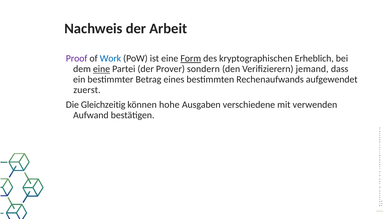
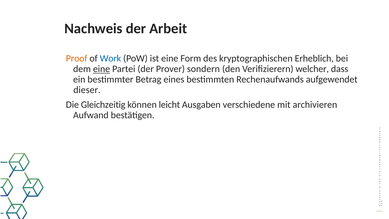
Proof colour: purple -> orange
Form underline: present -> none
jemand: jemand -> welcher
zuerst: zuerst -> dieser
hohe: hohe -> leicht
verwenden: verwenden -> archivieren
